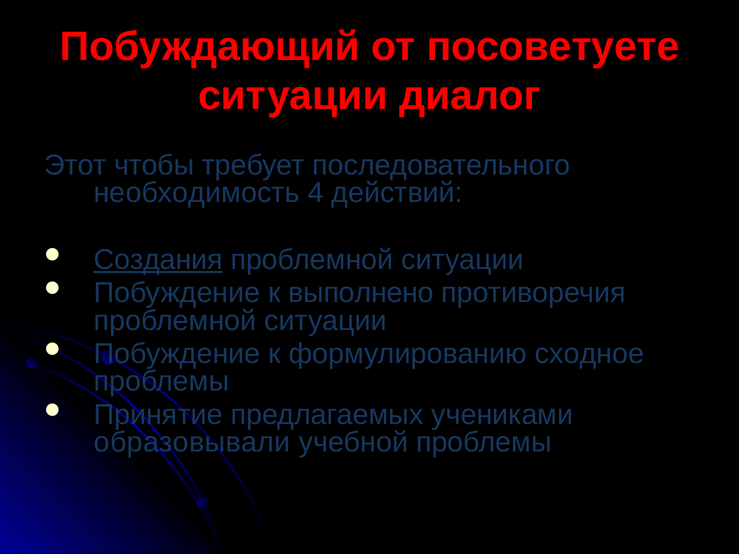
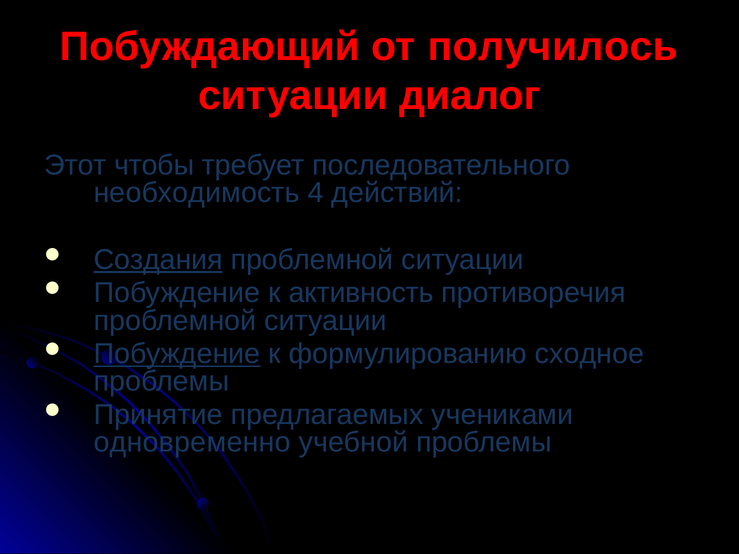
посоветуете: посоветуете -> получилось
выполнено: выполнено -> активность
Побуждение at (177, 354) underline: none -> present
образовывали: образовывали -> одновременно
